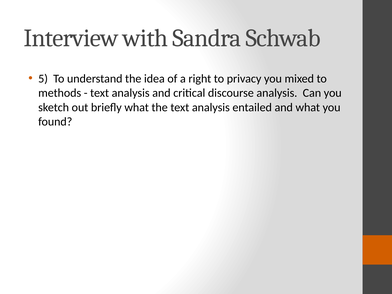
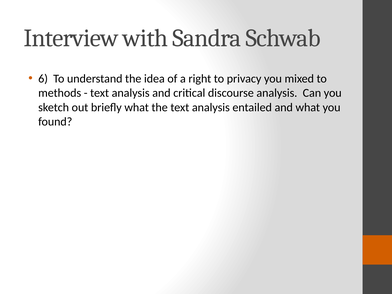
5: 5 -> 6
